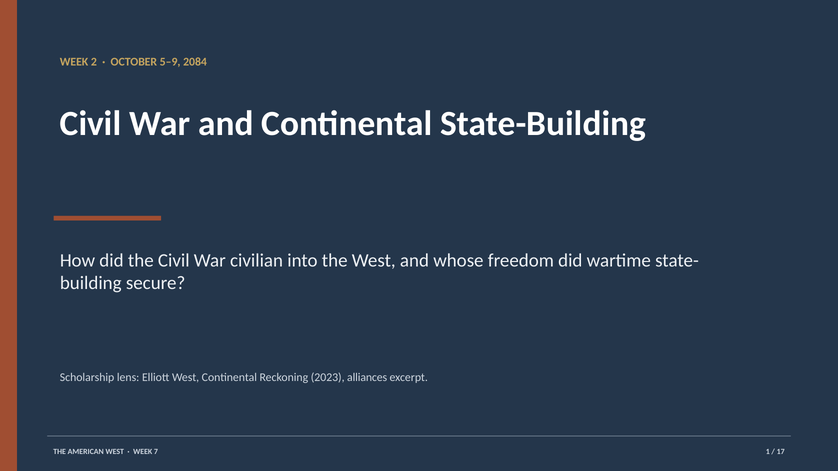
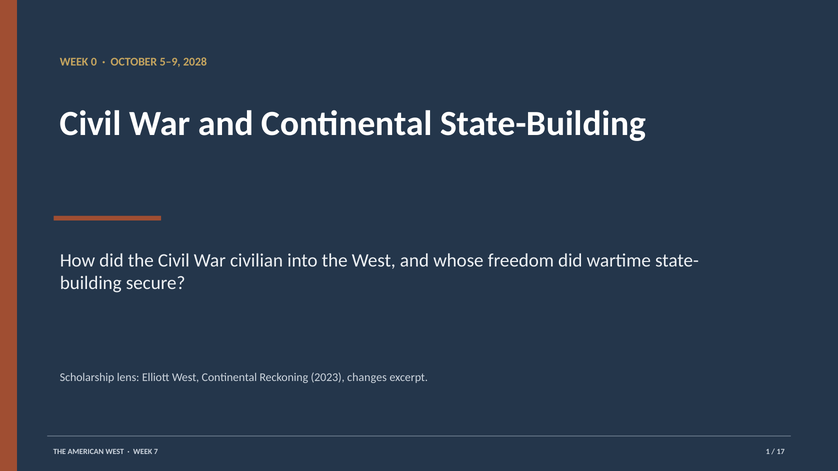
2: 2 -> 0
2084: 2084 -> 2028
alliances: alliances -> changes
